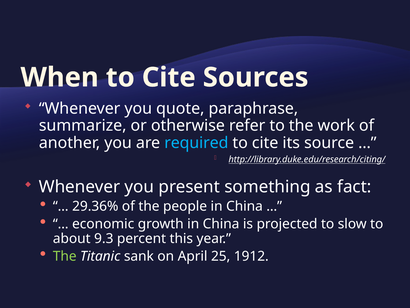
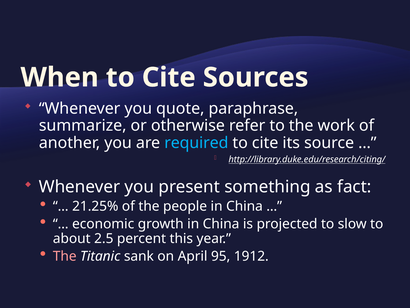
29.36%: 29.36% -> 21.25%
9.3: 9.3 -> 2.5
The at (65, 256) colour: light green -> pink
25: 25 -> 95
